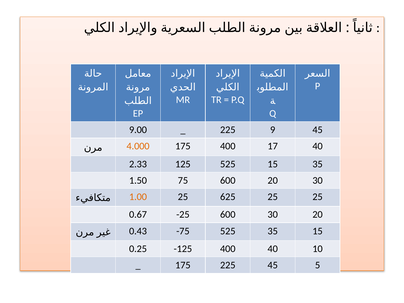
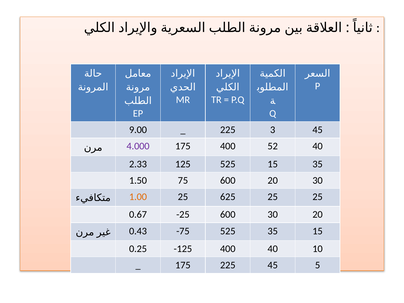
9: 9 -> 3
4.000 colour: orange -> purple
17: 17 -> 52
